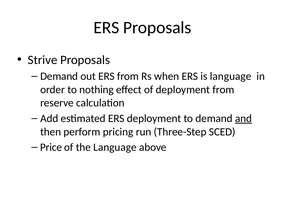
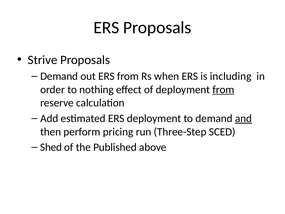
is language: language -> including
from at (223, 89) underline: none -> present
Price: Price -> Shed
the Language: Language -> Published
